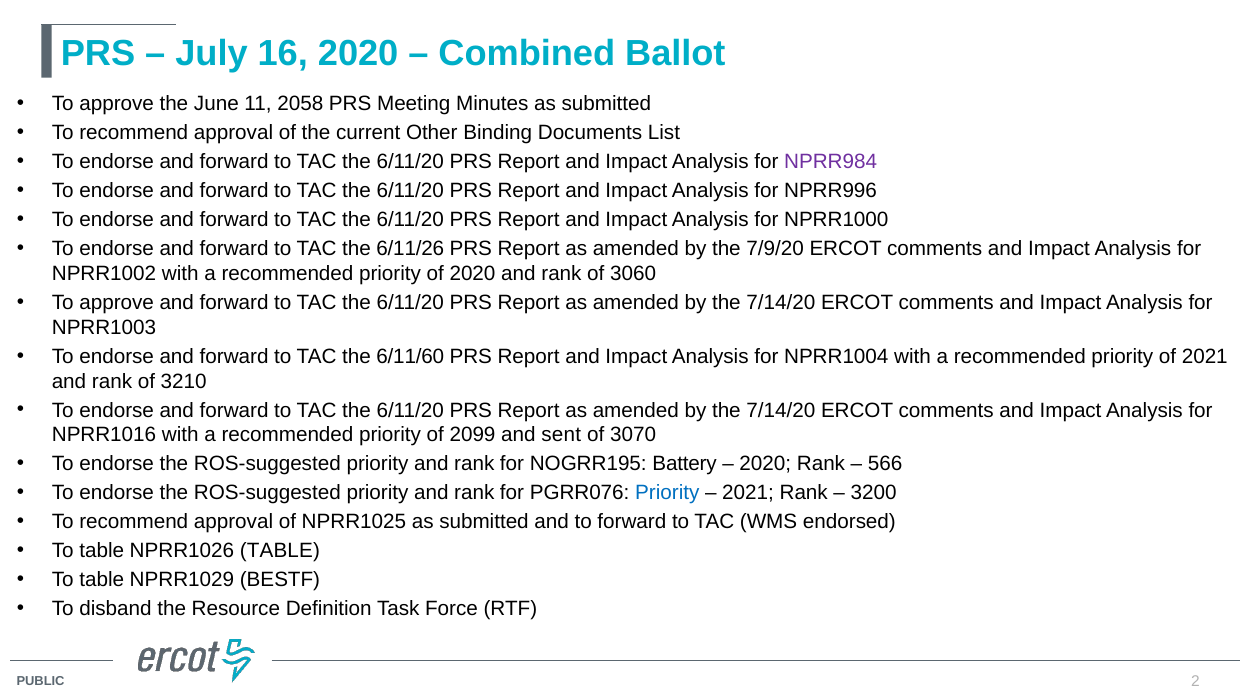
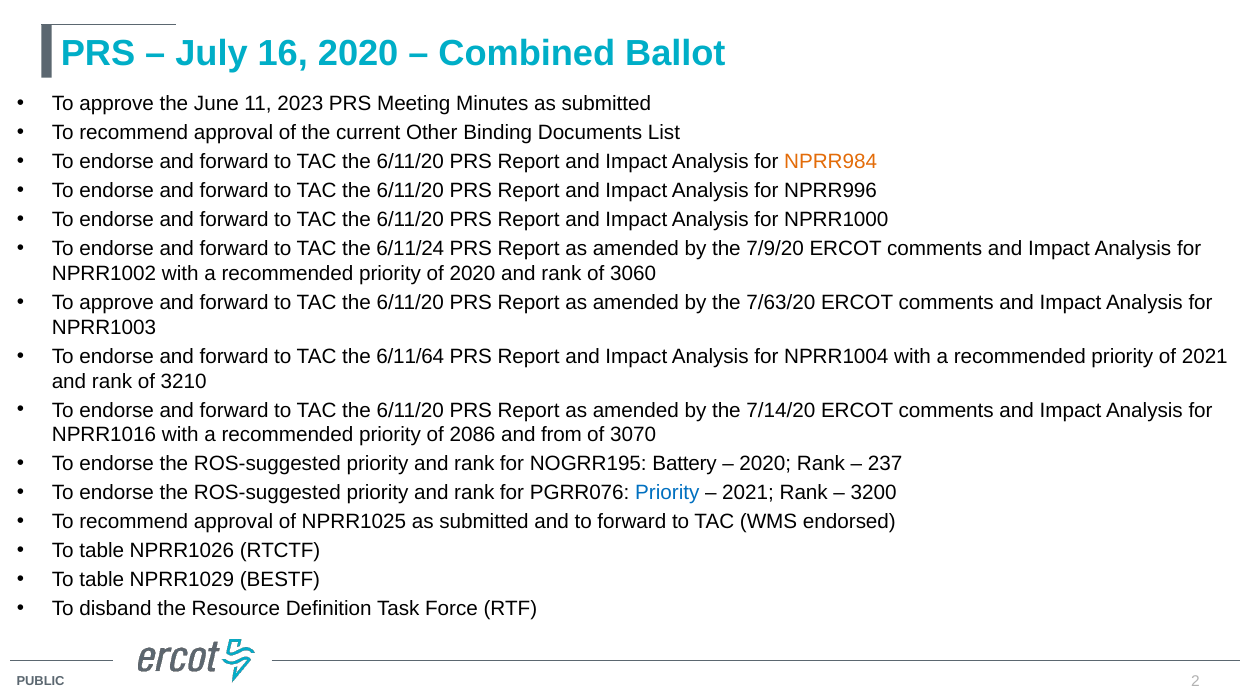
2058: 2058 -> 2023
NPRR984 colour: purple -> orange
6/11/26: 6/11/26 -> 6/11/24
7/14/20 at (781, 302): 7/14/20 -> 7/63/20
6/11/60: 6/11/60 -> 6/11/64
2099: 2099 -> 2086
sent: sent -> from
566: 566 -> 237
NPRR1026 TABLE: TABLE -> RTCTF
